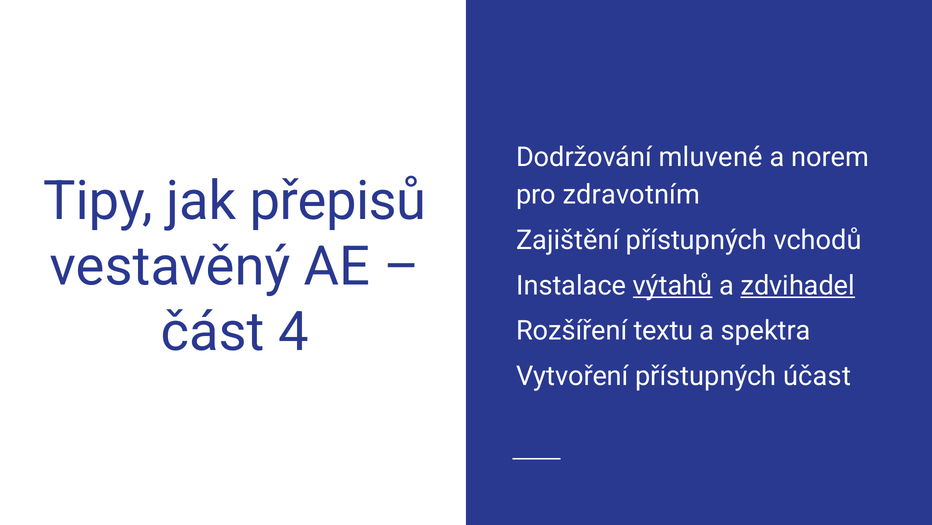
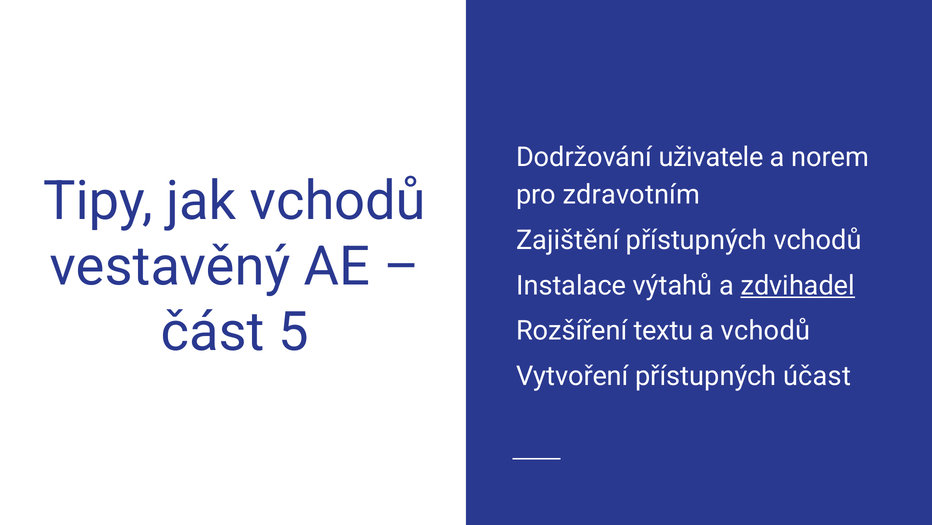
mluvené: mluvené -> uživatele
jak přepisů: přepisů -> vchodů
výtahů underline: present -> none
4: 4 -> 5
a spektra: spektra -> vchodů
